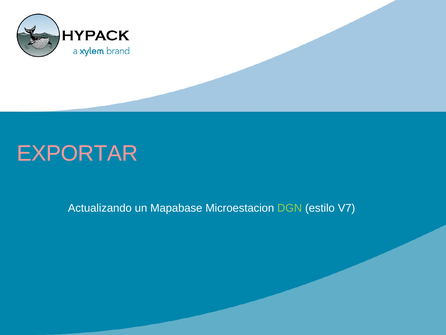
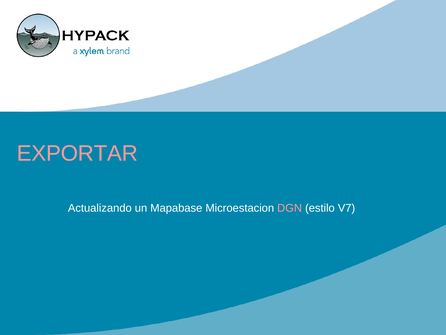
DGN colour: light green -> pink
